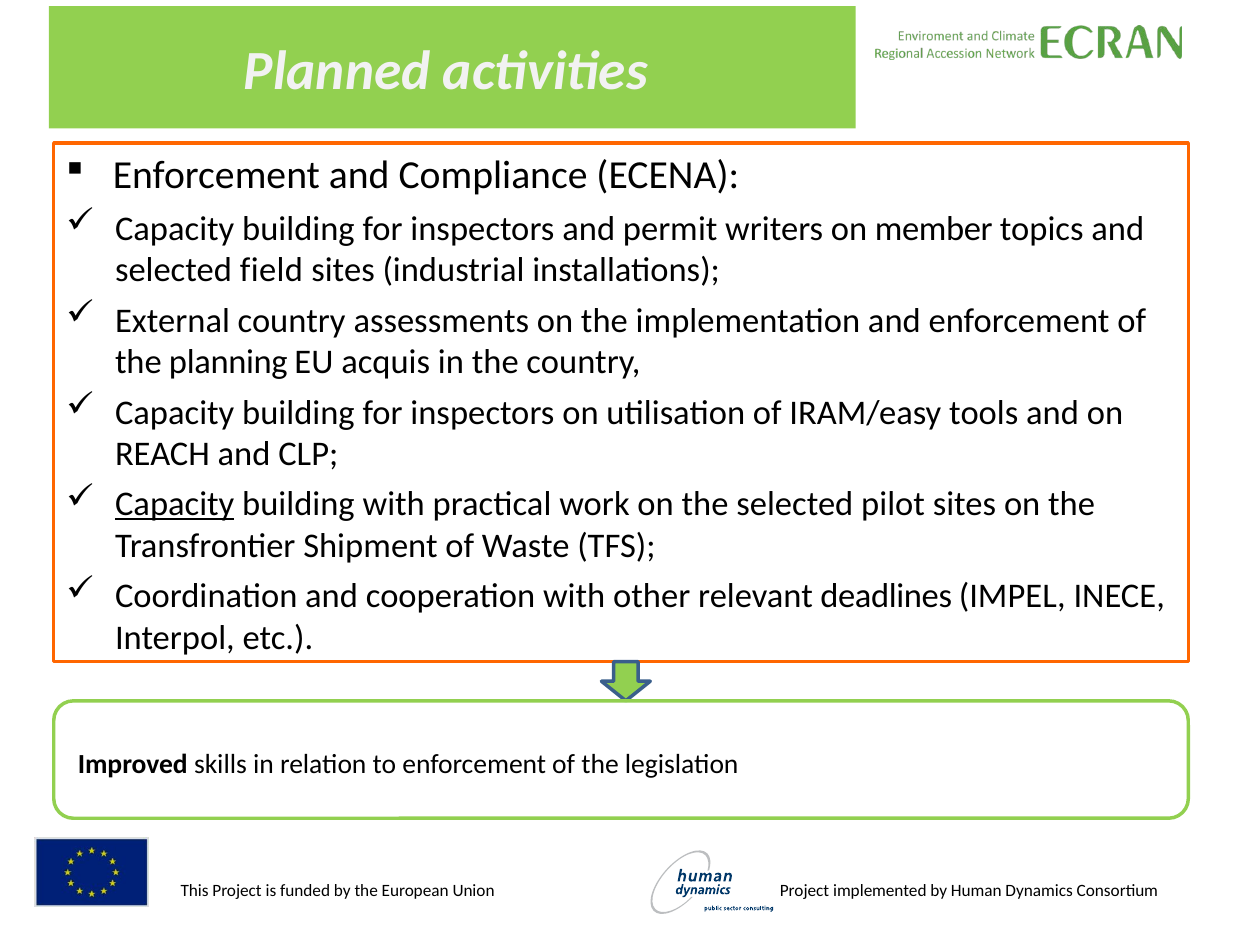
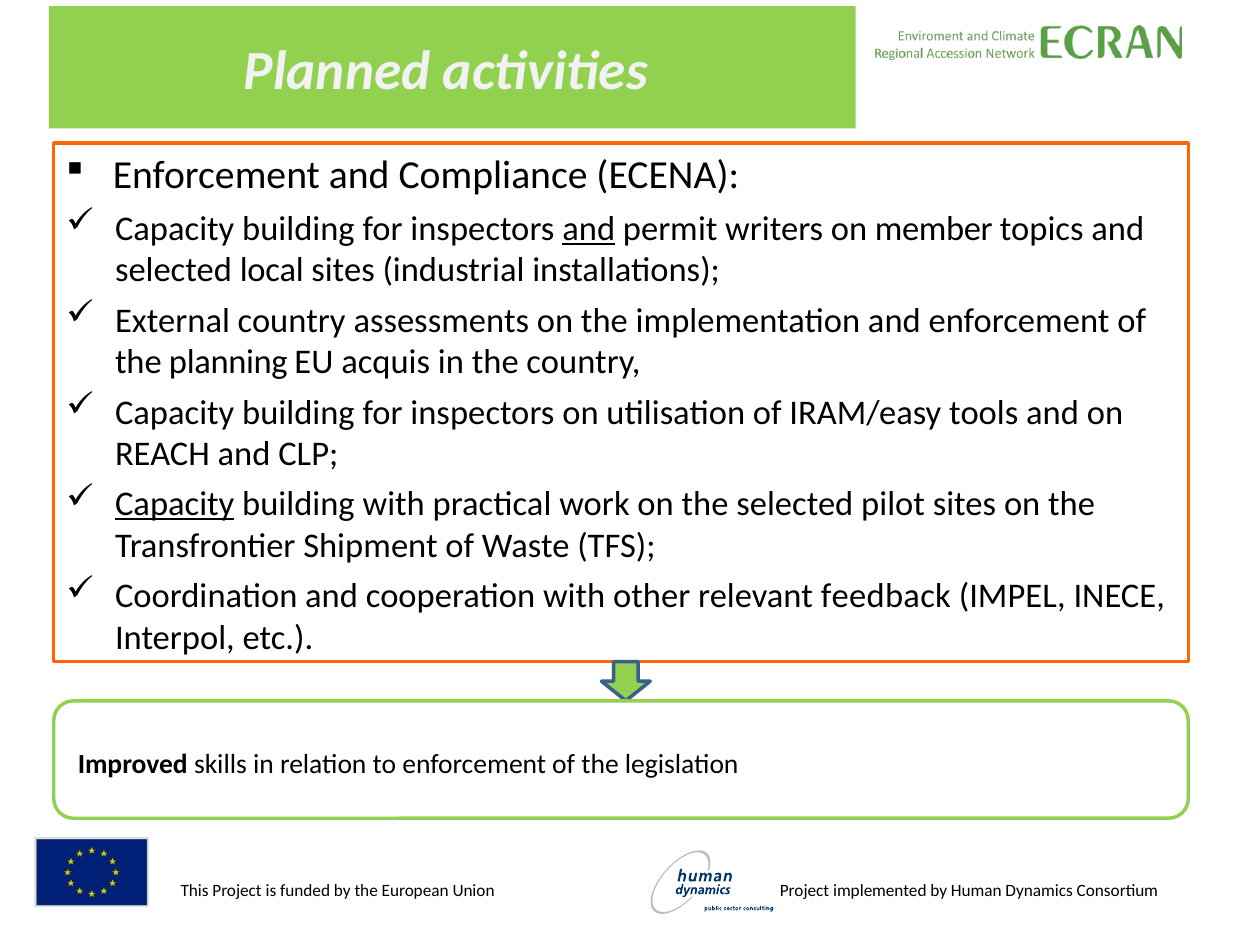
and at (589, 229) underline: none -> present
field: field -> local
deadlines: deadlines -> feedback
